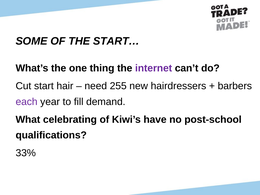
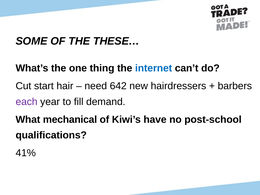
START…: START… -> THESE…
internet colour: purple -> blue
255: 255 -> 642
celebrating: celebrating -> mechanical
33%: 33% -> 41%
